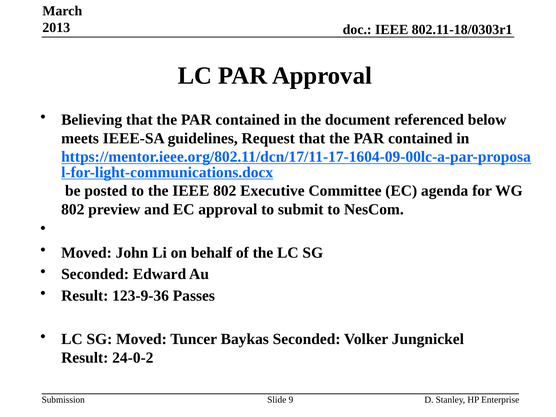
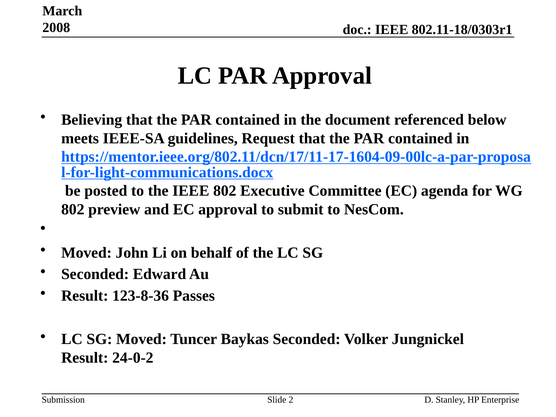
2013: 2013 -> 2008
123-9-36: 123-9-36 -> 123-8-36
9: 9 -> 2
